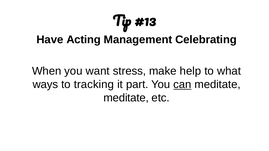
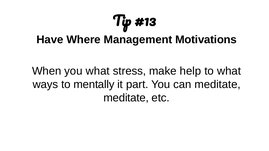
Acting: Acting -> Where
Celebrating: Celebrating -> Motivations
you want: want -> what
tracking: tracking -> mentally
can underline: present -> none
